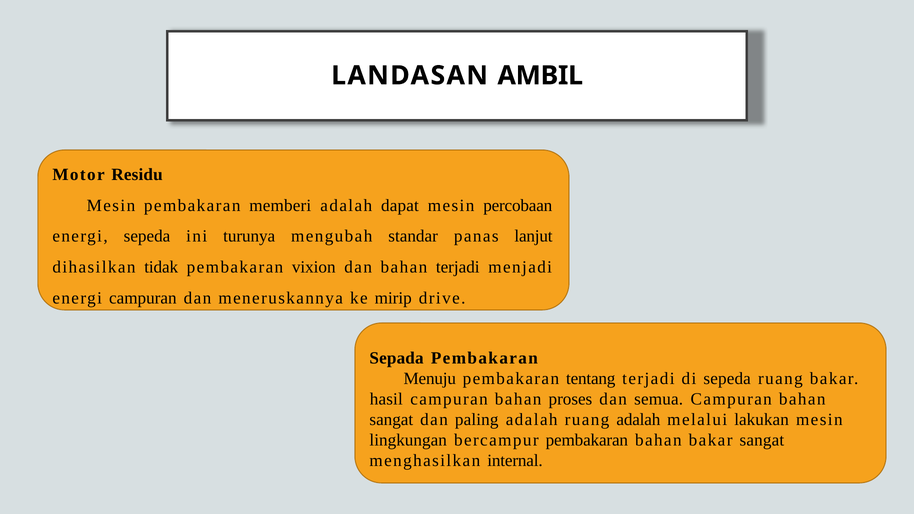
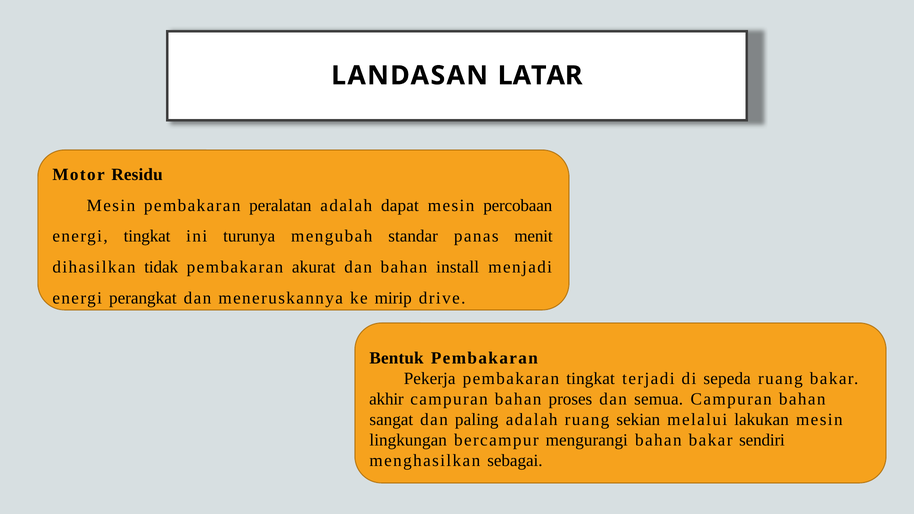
AMBIL: AMBIL -> LATAR
memberi: memberi -> peralatan
energi sepeda: sepeda -> tingkat
lanjut: lanjut -> menit
vixion: vixion -> akurat
bahan terjadi: terjadi -> install
energi campuran: campuran -> perangkat
Sepada: Sepada -> Bentuk
Menuju: Menuju -> Pekerja
pembakaran tentang: tentang -> tingkat
hasil: hasil -> akhir
ruang adalah: adalah -> sekian
bercampur pembakaran: pembakaran -> mengurangi
bakar sangat: sangat -> sendiri
internal: internal -> sebagai
